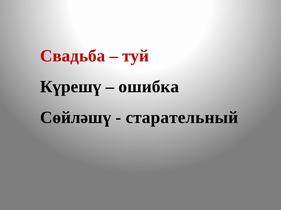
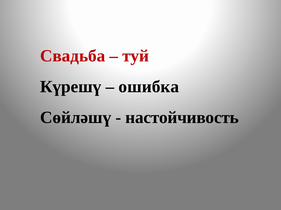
старательный: старательный -> настойчивость
